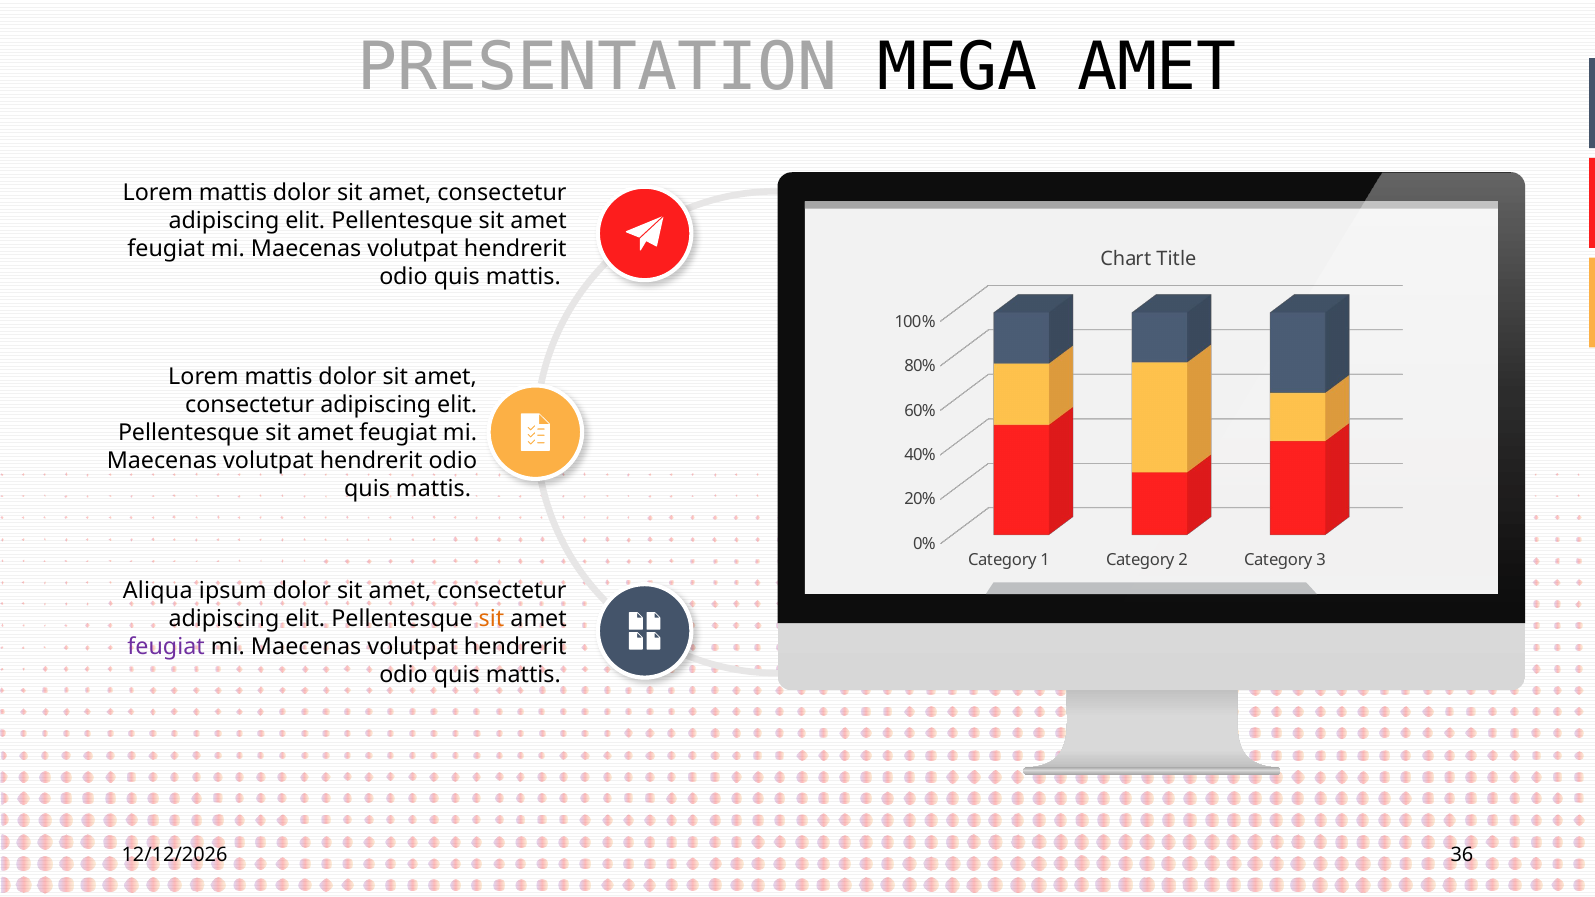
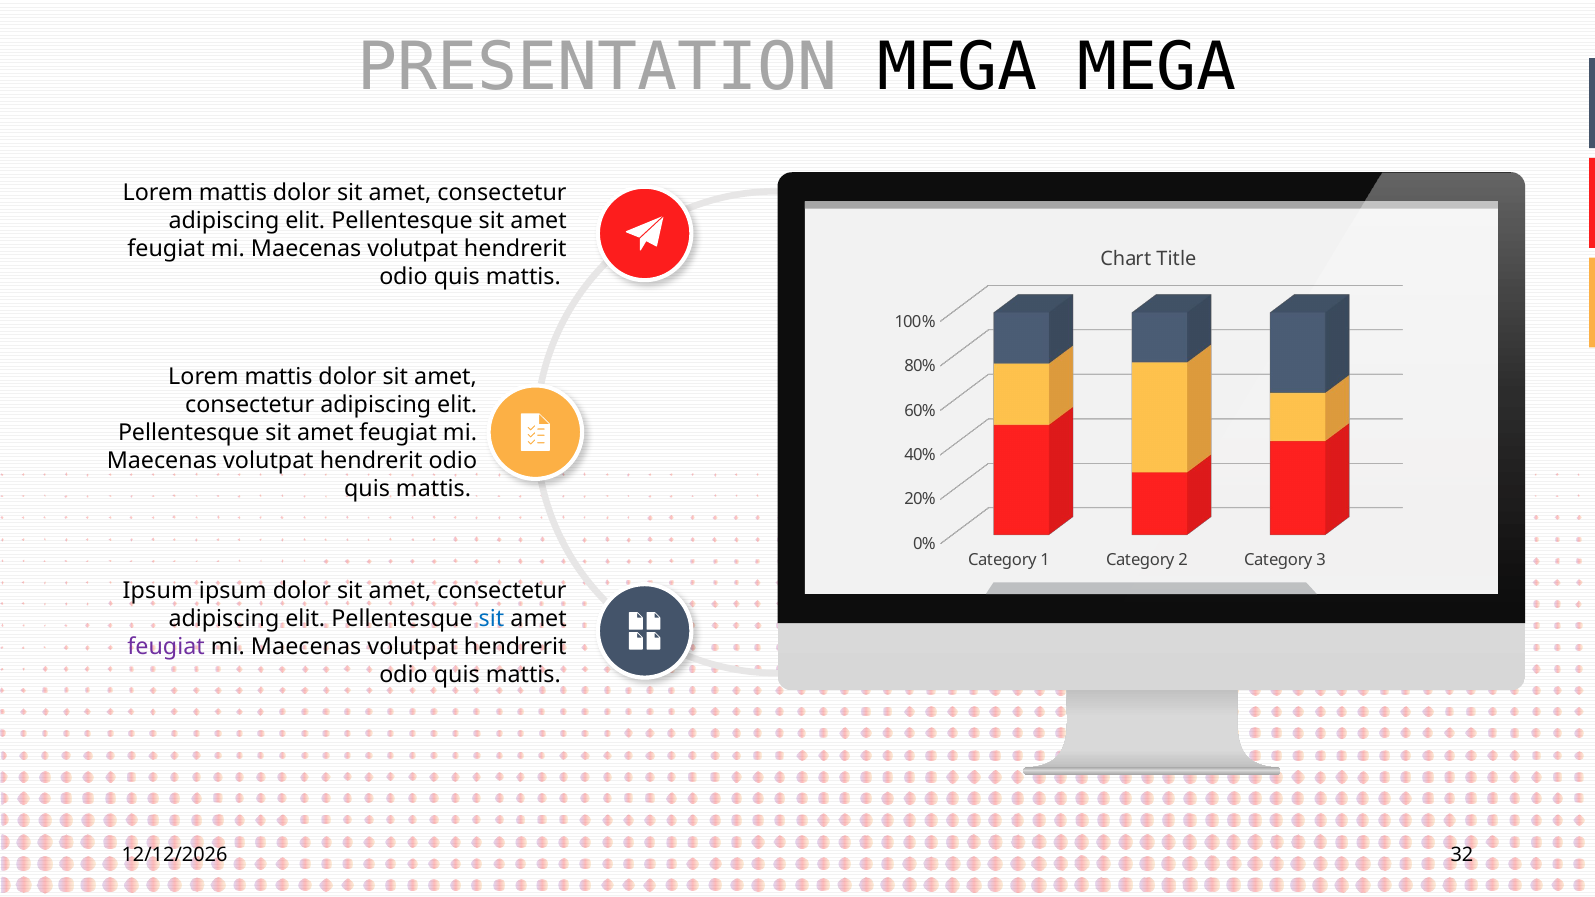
MEGA AMET: AMET -> MEGA
Aliqua at (158, 591): Aliqua -> Ipsum
sit at (491, 619) colour: orange -> blue
36: 36 -> 32
